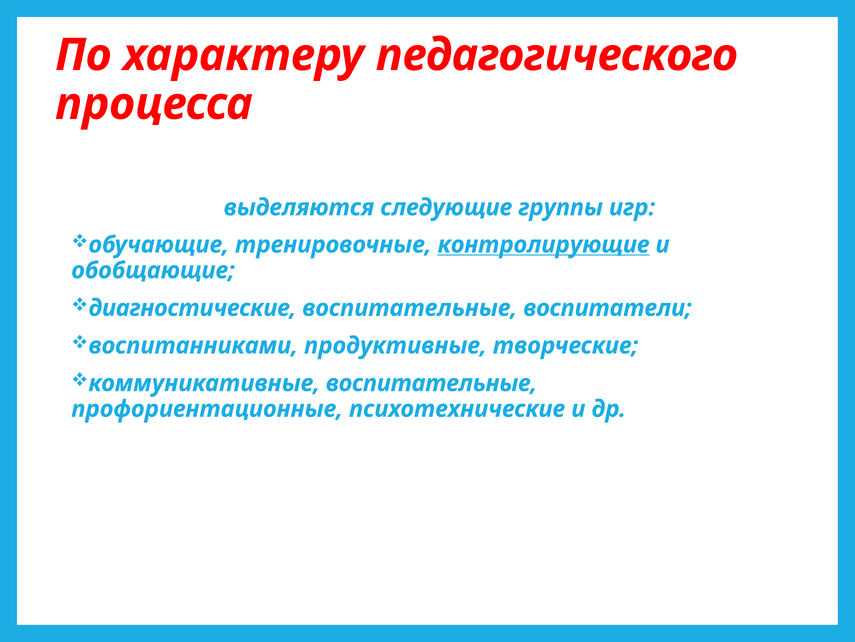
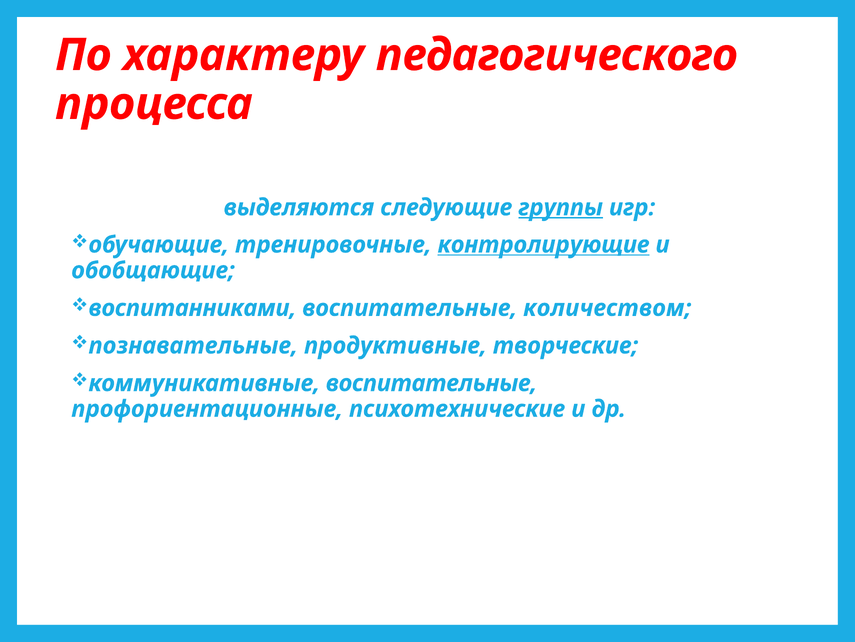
группы underline: none -> present
диагностические: диагностические -> воспитанниками
воспитатели: воспитатели -> количеством
воспитанниками: воспитанниками -> познавательные
